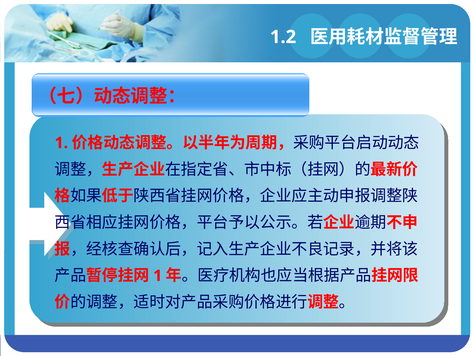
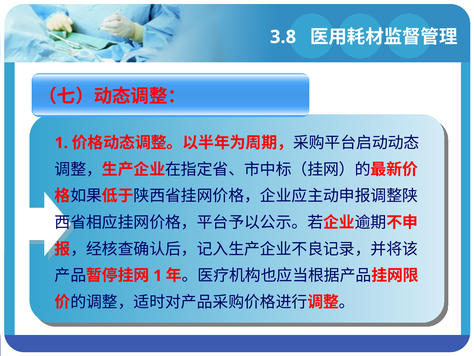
1.2: 1.2 -> 3.8
